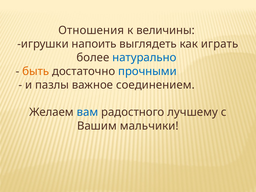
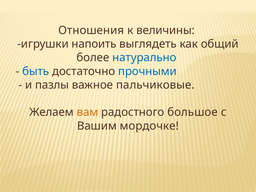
играть: играть -> общий
быть colour: orange -> blue
соединением: соединением -> пальчиковые
вам colour: blue -> orange
лучшему: лучшему -> большое
мальчики: мальчики -> мордочке
